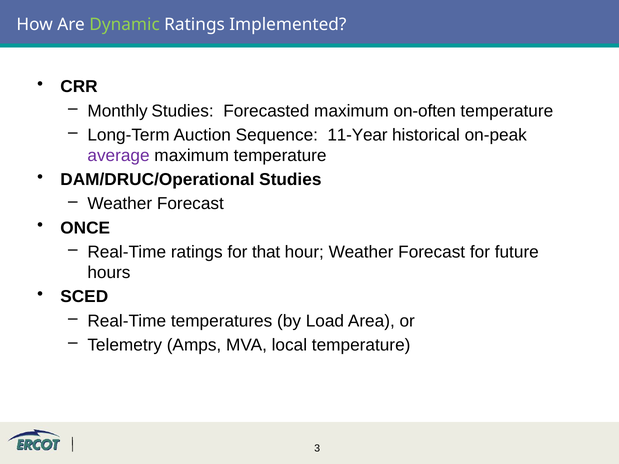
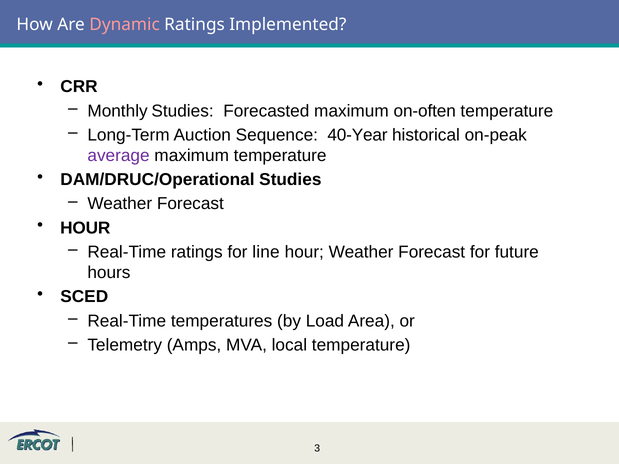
Dynamic colour: light green -> pink
11-Year: 11-Year -> 40-Year
ONCE at (85, 228): ONCE -> HOUR
that: that -> line
